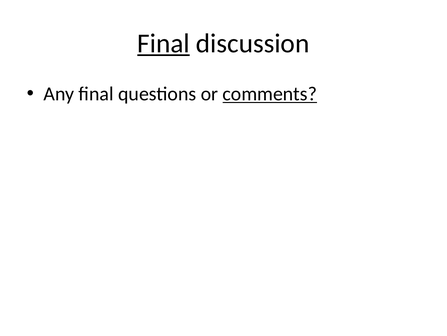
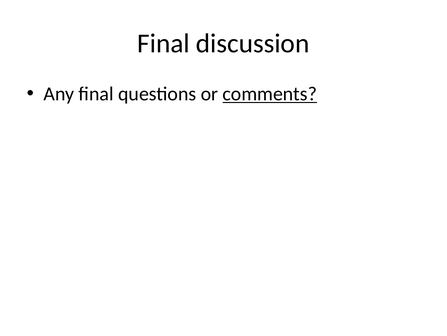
Final at (164, 43) underline: present -> none
